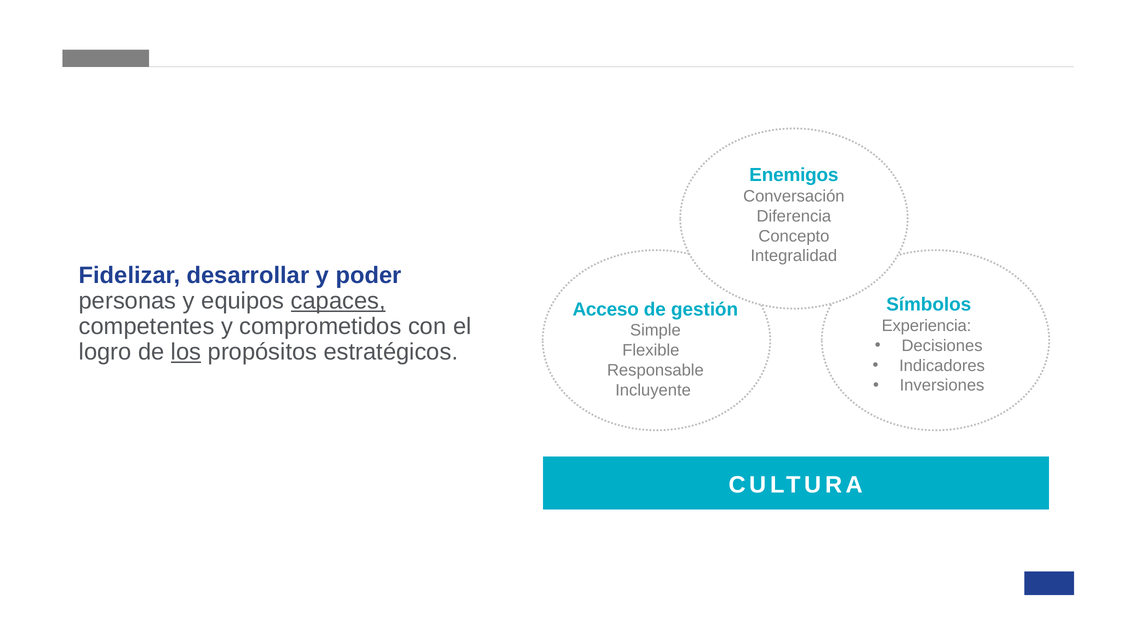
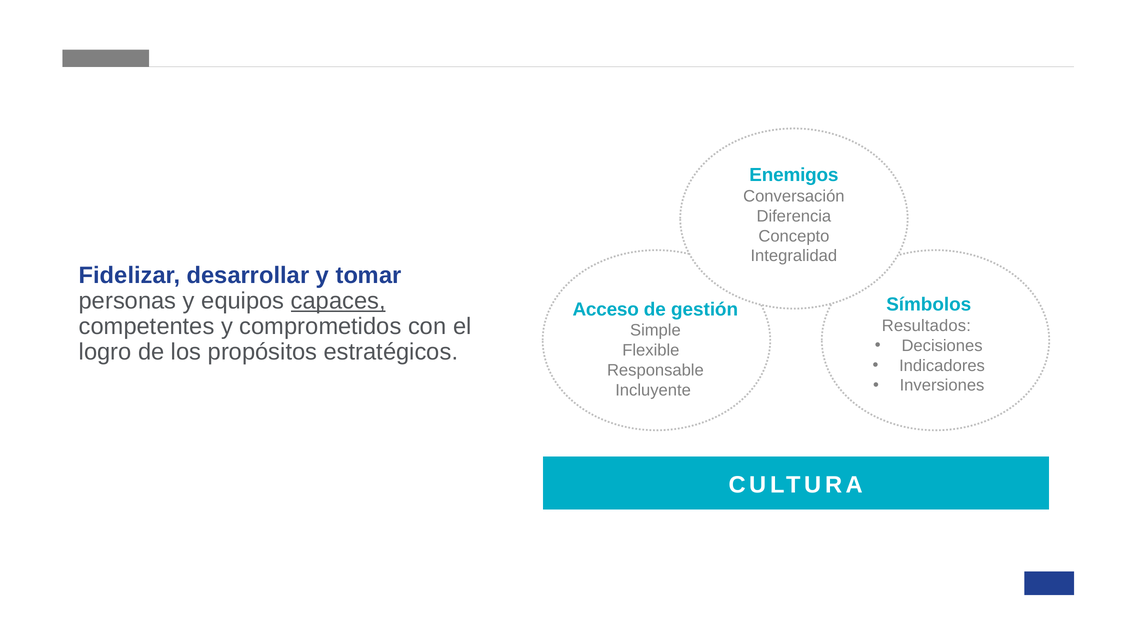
poder: poder -> tomar
Experiencia: Experiencia -> Resultados
los underline: present -> none
